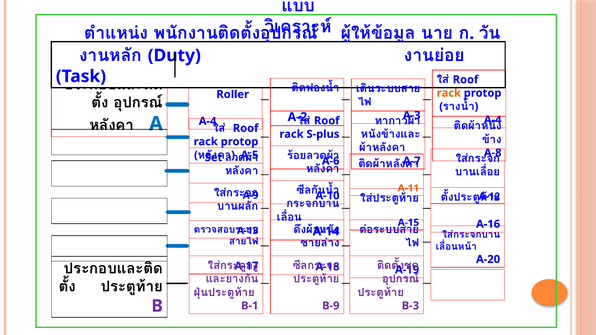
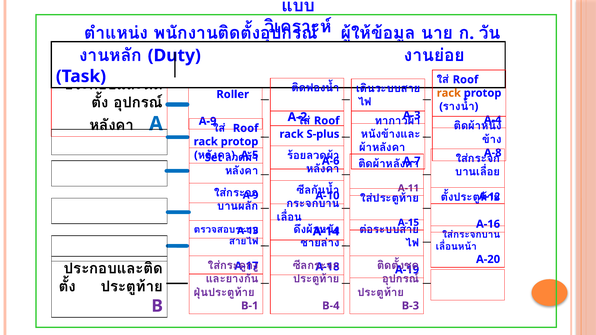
A-4 at (208, 121): A-4 -> A-9
A-11 colour: orange -> purple
B-9: B-9 -> B-4
